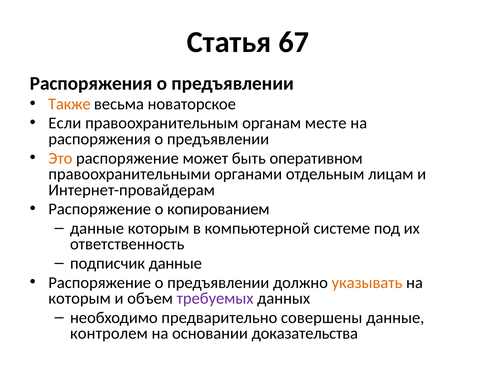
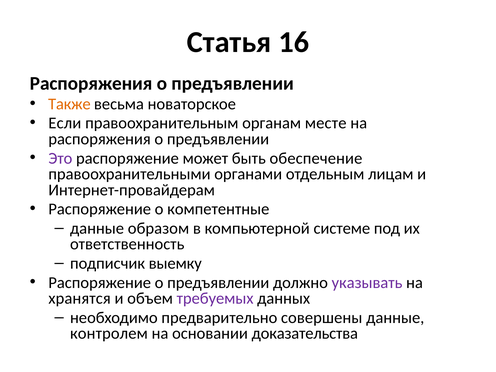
67: 67 -> 16
Это colour: orange -> purple
оперативном: оперативном -> обеспечение
копированием: копированием -> компетентные
данные которым: которым -> образом
подписчик данные: данные -> выемку
указывать colour: orange -> purple
которым at (80, 298): которым -> хранятся
